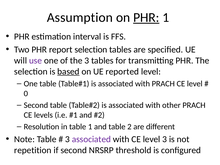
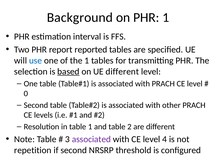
Assumption: Assumption -> Background
PHR at (146, 17) underline: present -> none
report selection: selection -> reported
use colour: purple -> blue
the 3: 3 -> 1
UE reported: reported -> different
level 3: 3 -> 4
